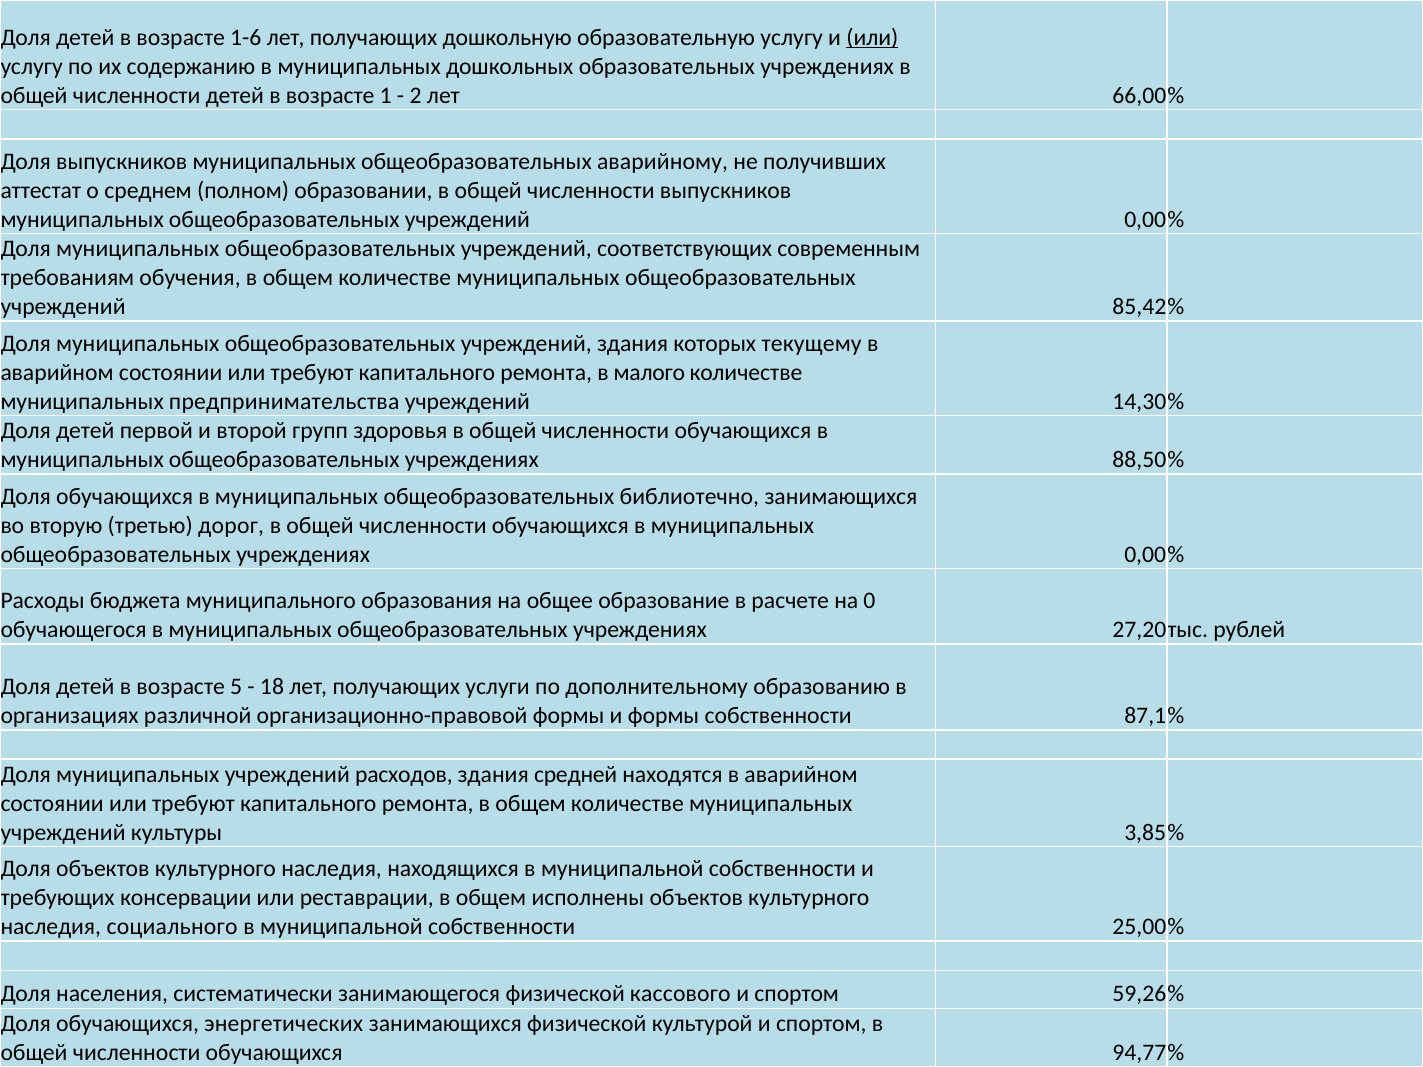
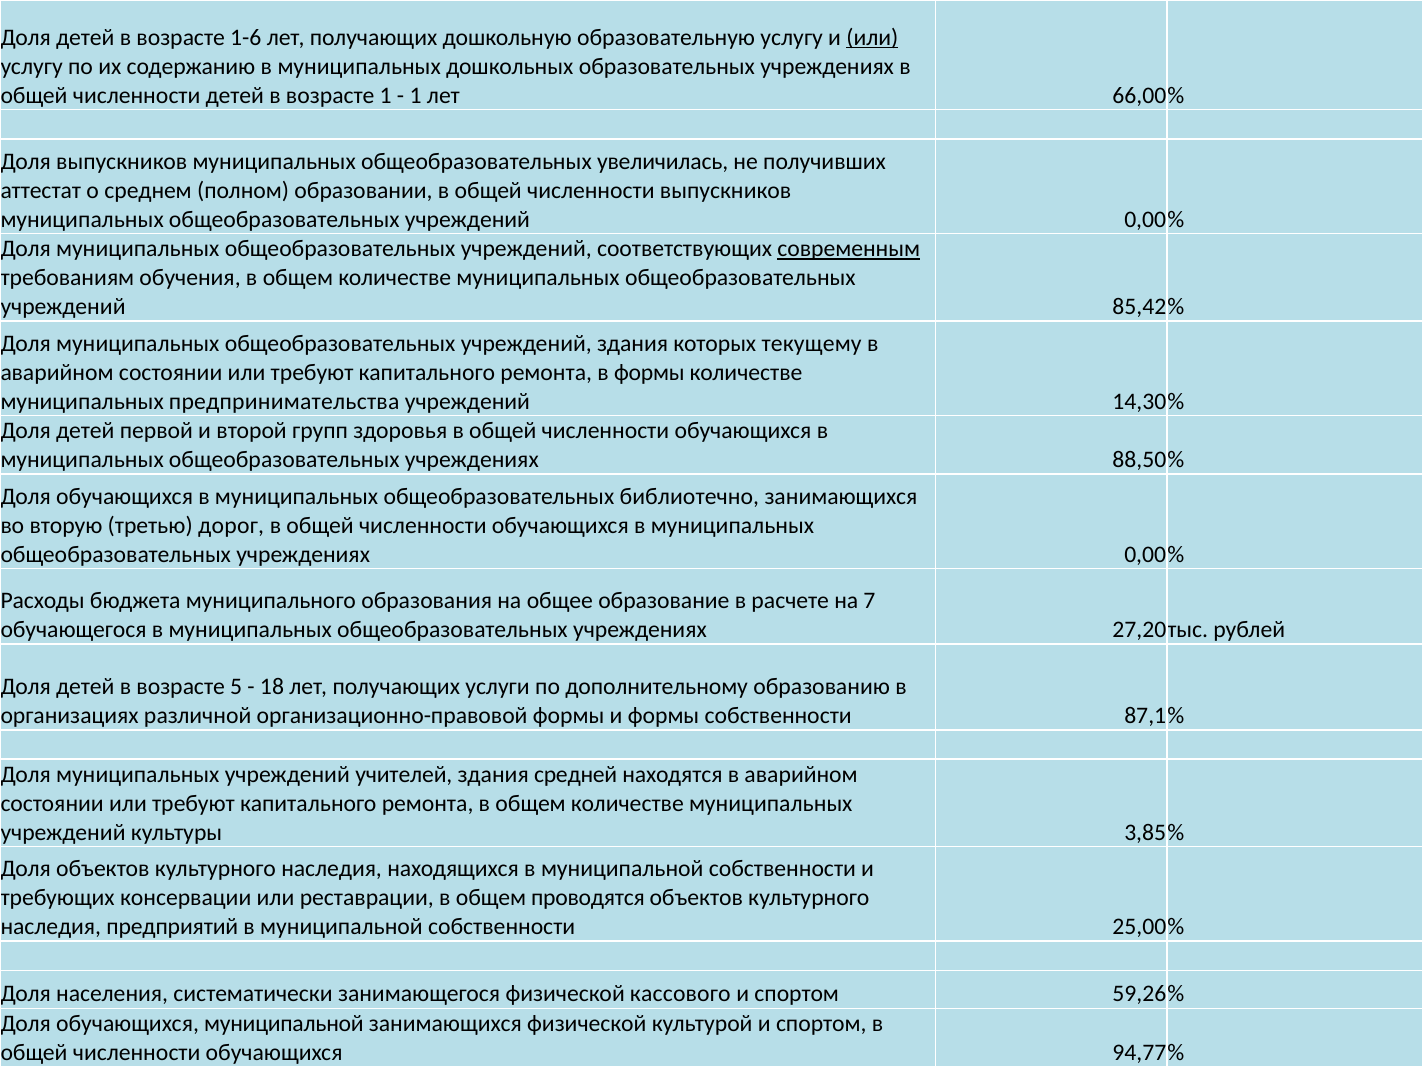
2 at (416, 95): 2 -> 1
аварийному: аварийному -> увеличилась
современным underline: none -> present
в малого: малого -> формы
0: 0 -> 7
расходов: расходов -> учителей
исполнены: исполнены -> проводятся
социального: социального -> предприятий
обучающихся энергетических: энергетических -> муниципальной
